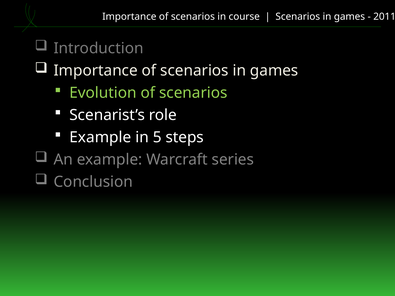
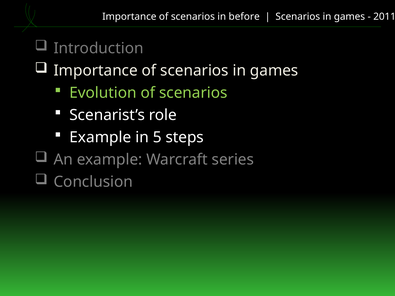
course: course -> before
